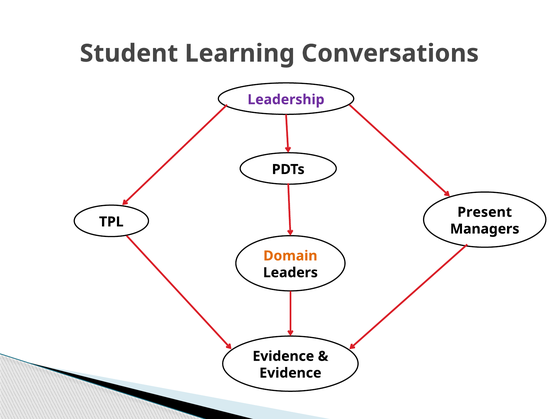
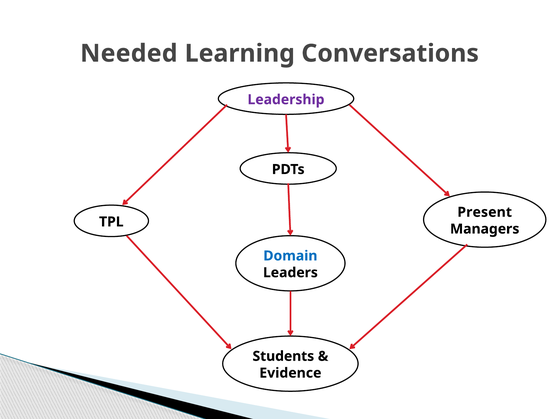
Student: Student -> Needed
Domain colour: orange -> blue
Evidence at (283, 356): Evidence -> Students
